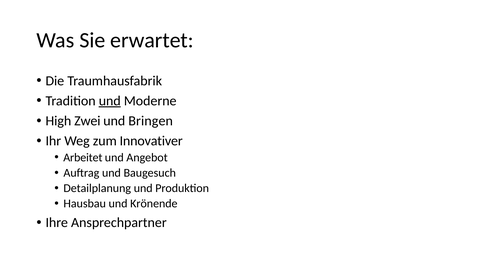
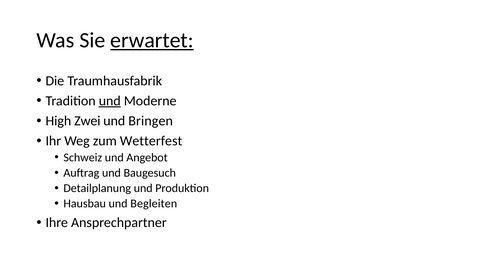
erwartet underline: none -> present
Innovativer: Innovativer -> Wetterfest
Arbeitet: Arbeitet -> Schweiz
Krönende: Krönende -> Begleiten
